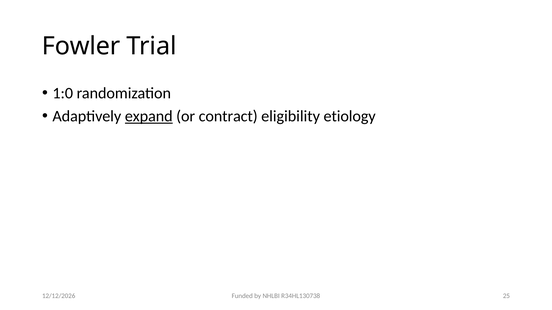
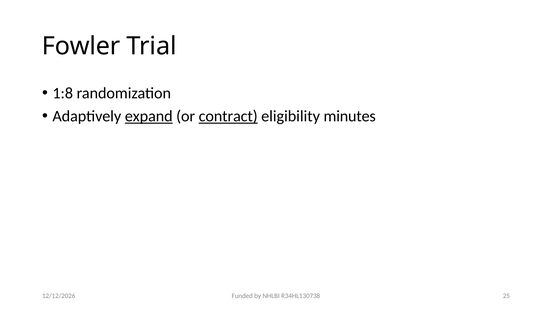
1:0: 1:0 -> 1:8
contract underline: none -> present
etiology: etiology -> minutes
